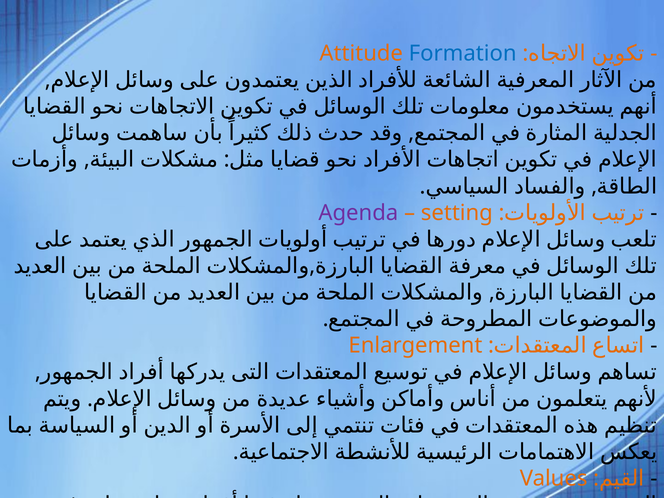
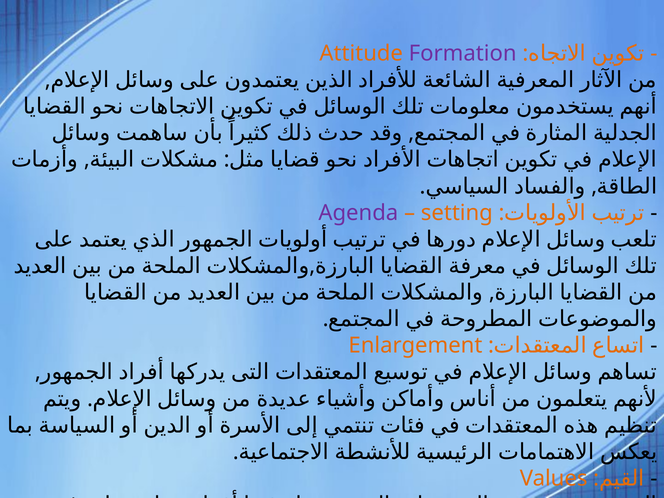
Formation colour: blue -> purple
